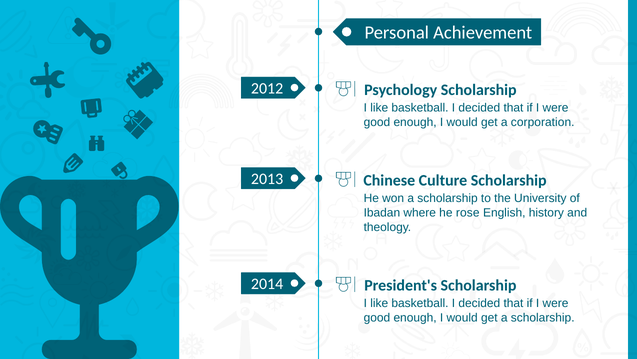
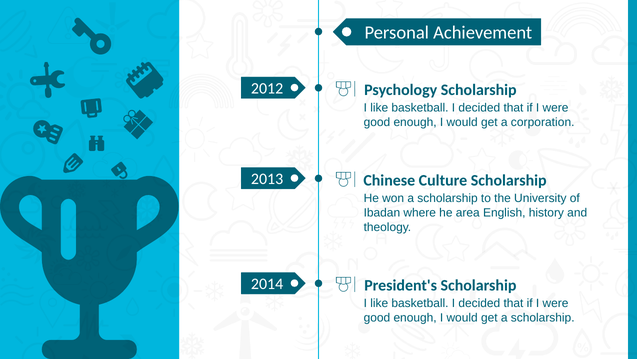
rose: rose -> area
